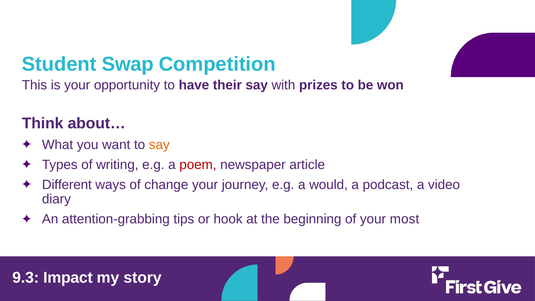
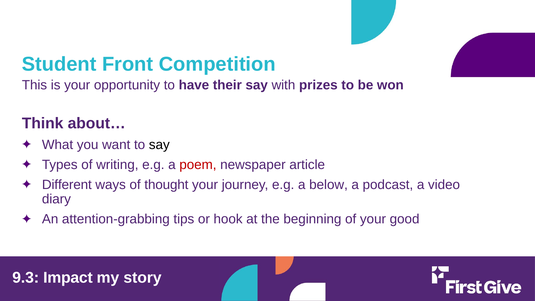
Swap: Swap -> Front
say at (159, 145) colour: orange -> black
change: change -> thought
would: would -> below
most: most -> good
